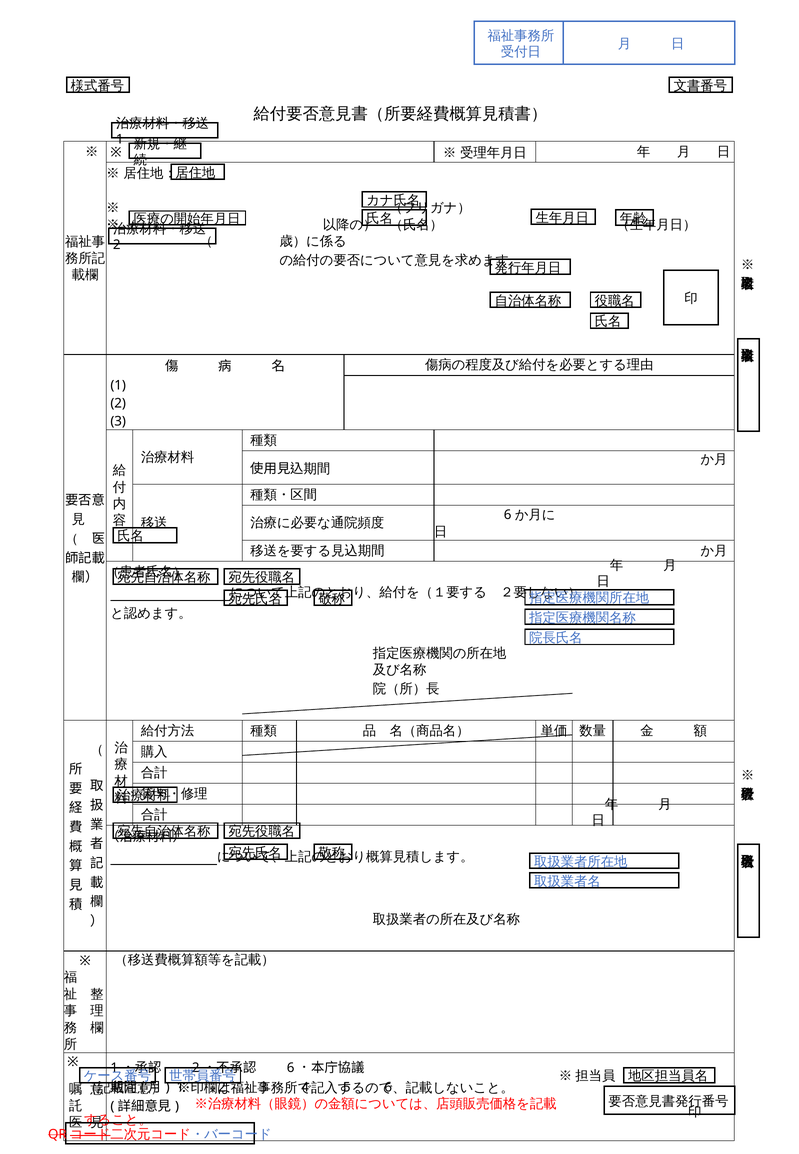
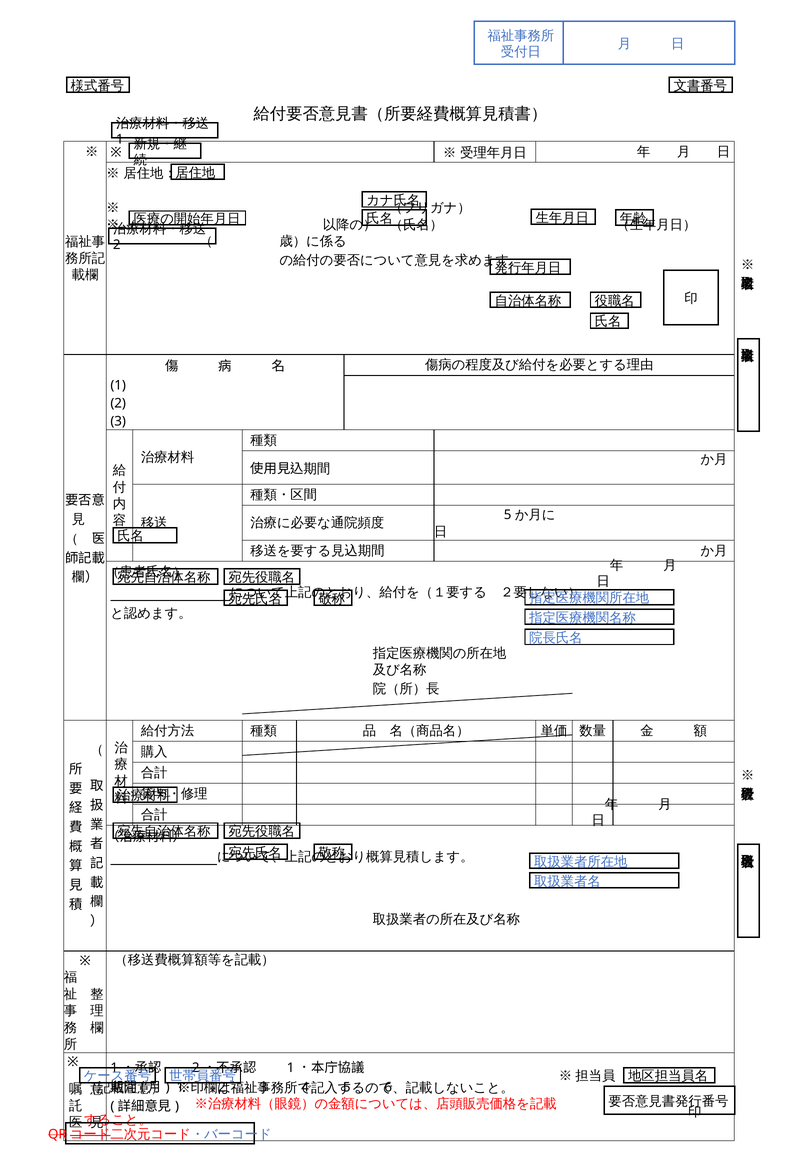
6 at (508, 515): 6 -> 5
6 at (291, 1068): 6 -> 1
